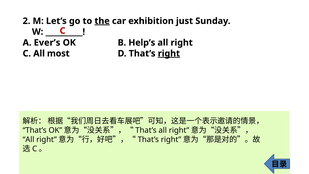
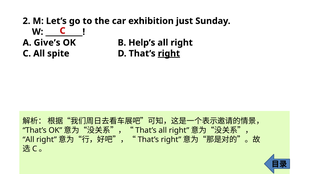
the underline: present -> none
Ever’s: Ever’s -> Give’s
most: most -> spite
